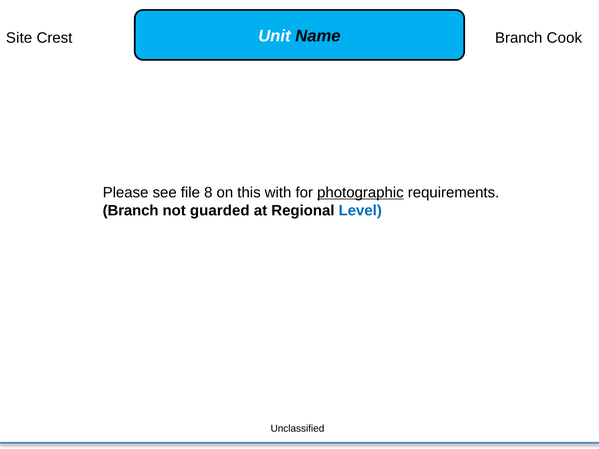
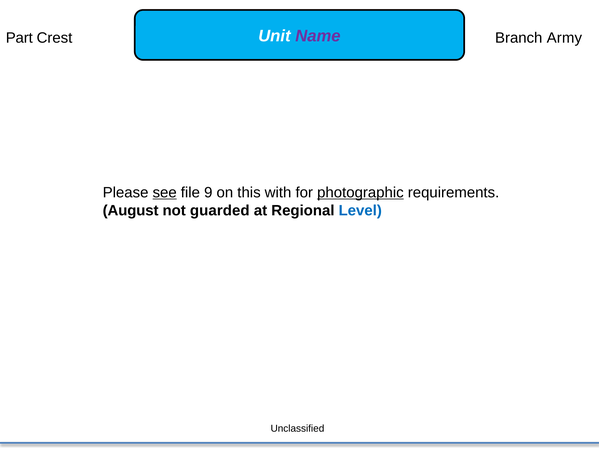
Name colour: black -> purple
Site: Site -> Part
Cook: Cook -> Army
see underline: none -> present
8: 8 -> 9
Branch at (131, 211): Branch -> August
